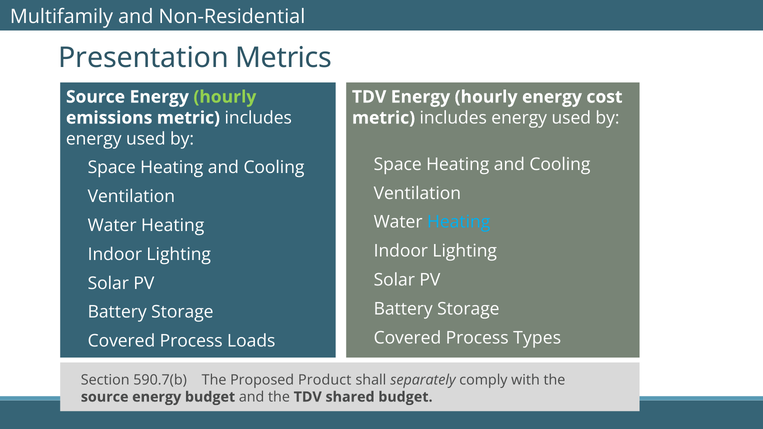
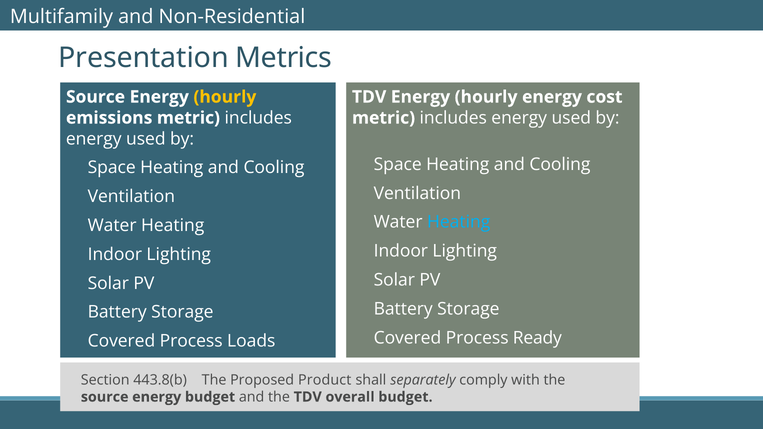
hourly at (225, 97) colour: light green -> yellow
Types: Types -> Ready
590.7(b: 590.7(b -> 443.8(b
shared: shared -> overall
